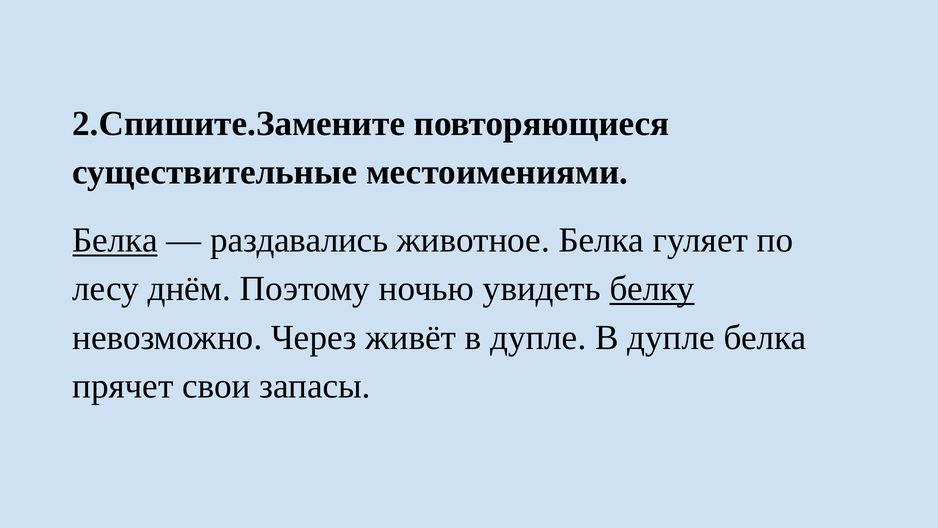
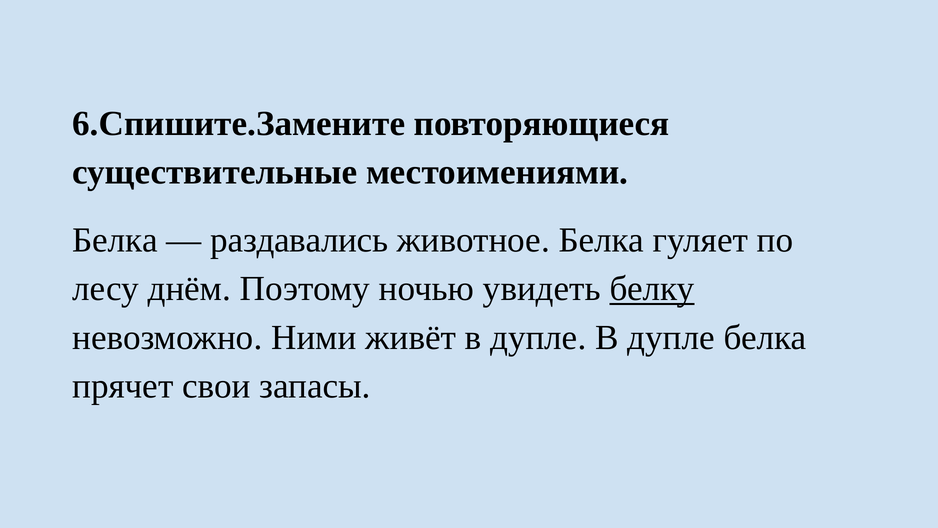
2.Спишите.Замените: 2.Спишите.Замените -> 6.Спишите.Замените
Белка at (115, 240) underline: present -> none
Через: Через -> Ними
